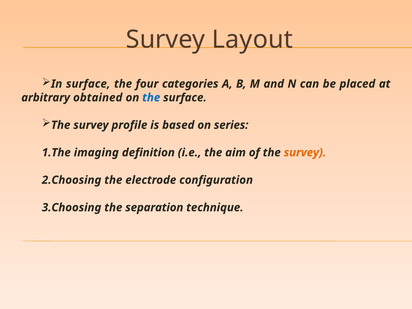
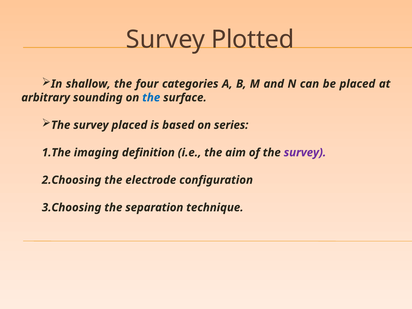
Layout: Layout -> Plotted
In surface: surface -> shallow
obtained: obtained -> sounding
survey profile: profile -> placed
survey at (305, 153) colour: orange -> purple
